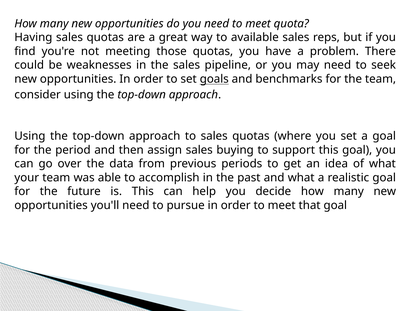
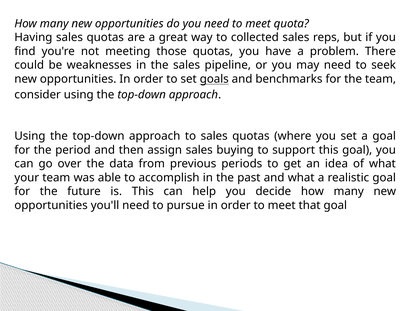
available: available -> collected
